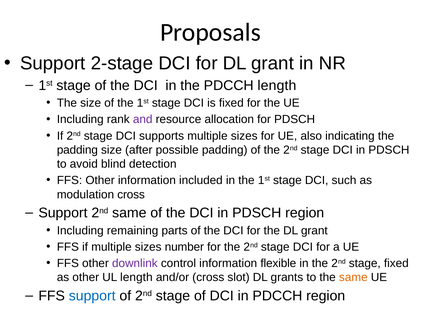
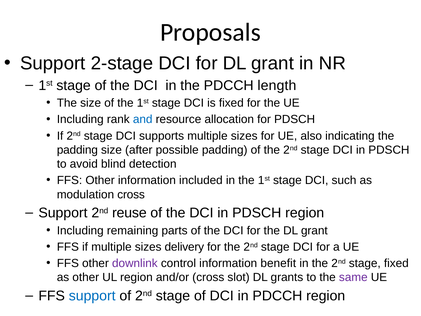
and colour: purple -> blue
2nd same: same -> reuse
number: number -> delivery
flexible: flexible -> benefit
UL length: length -> region
same at (353, 277) colour: orange -> purple
